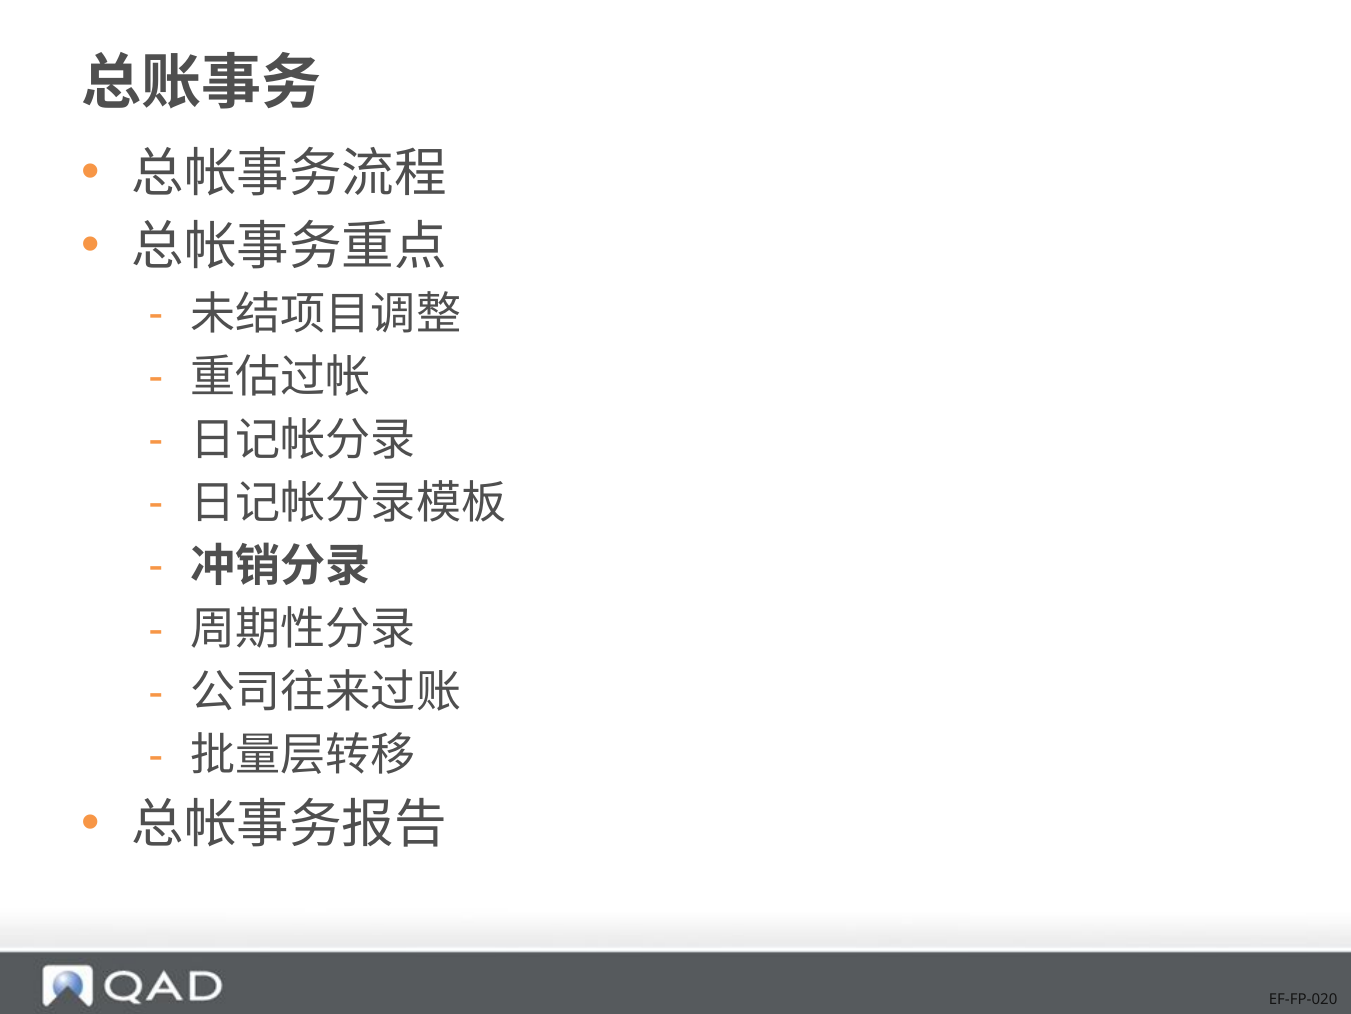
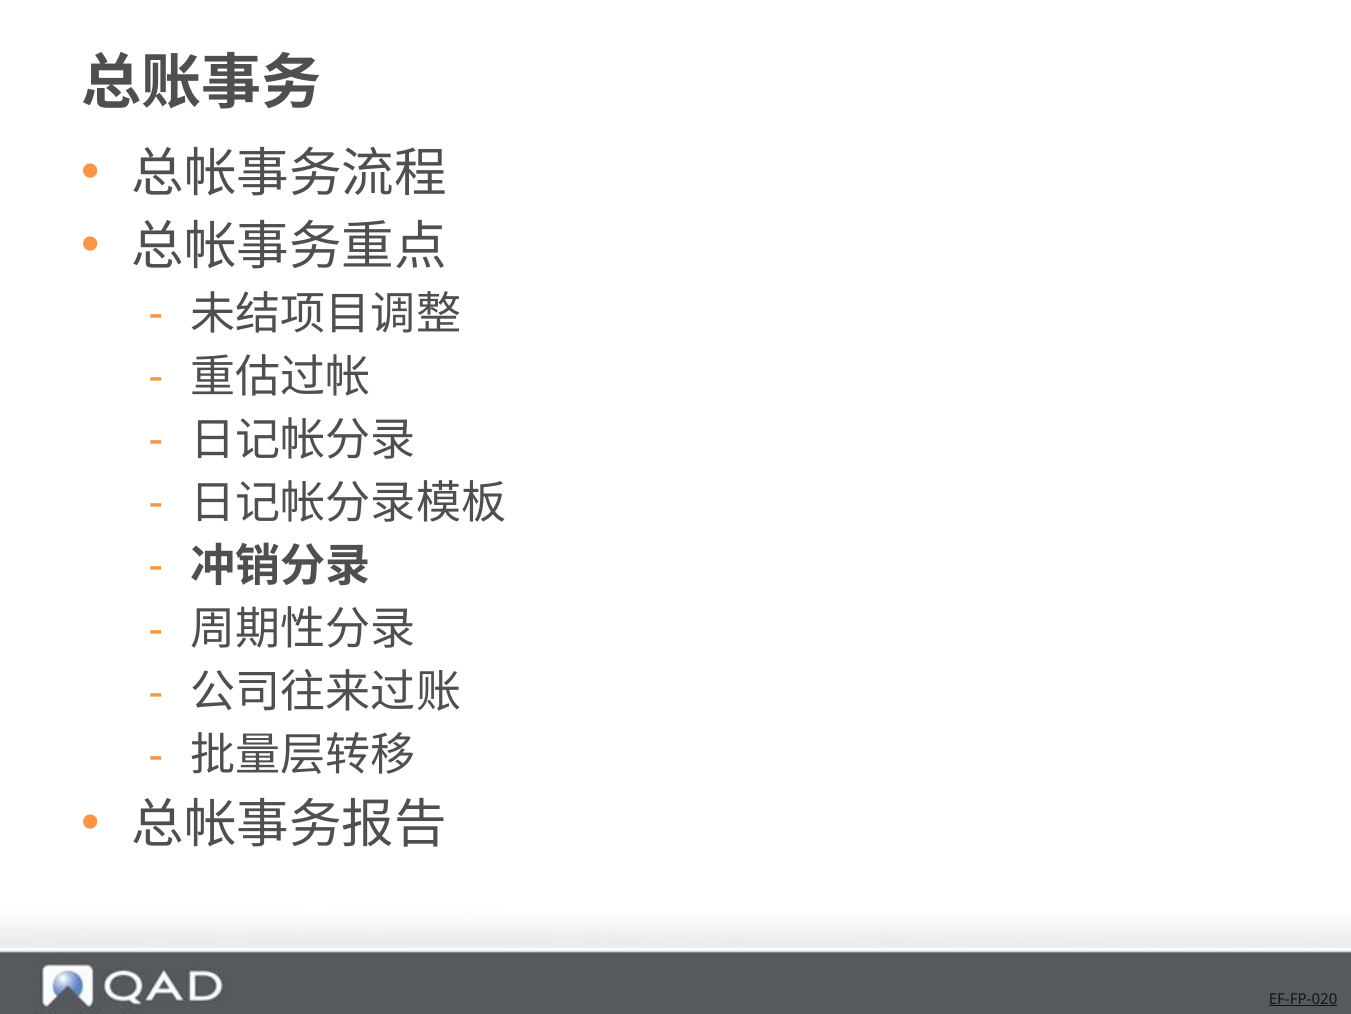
EF-FP-020 underline: none -> present
